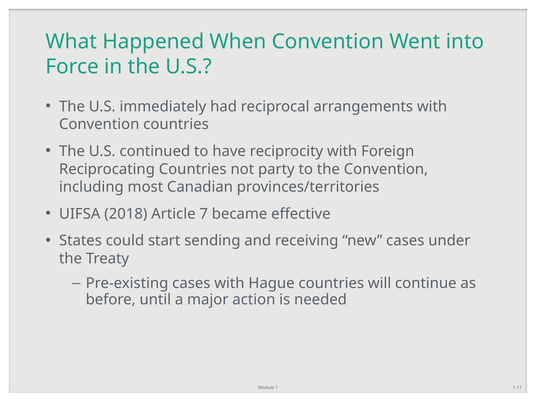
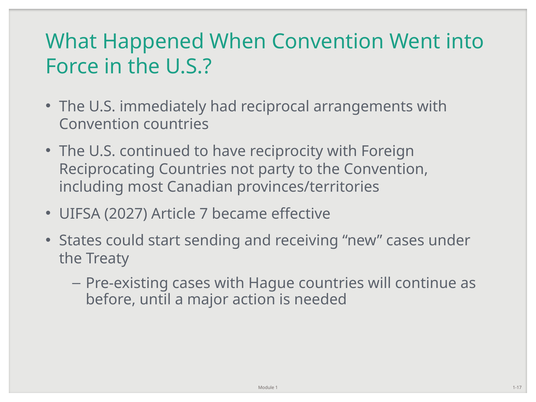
2018: 2018 -> 2027
